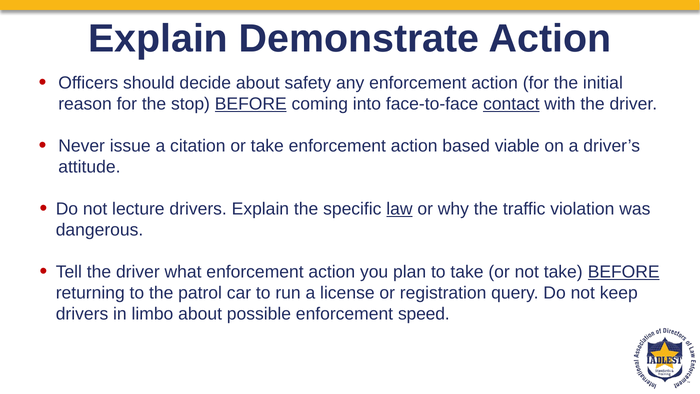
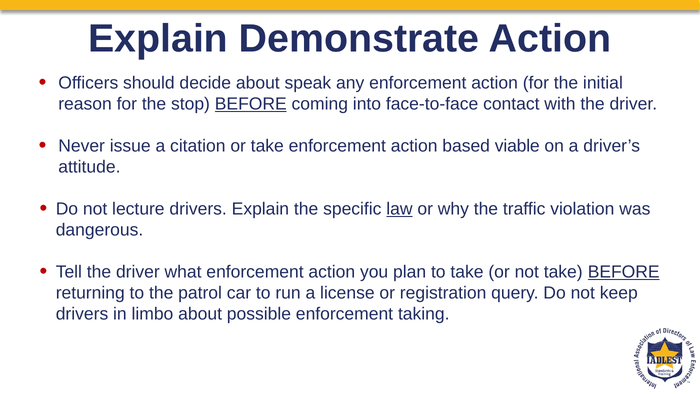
safety: safety -> speak
contact underline: present -> none
speed: speed -> taking
